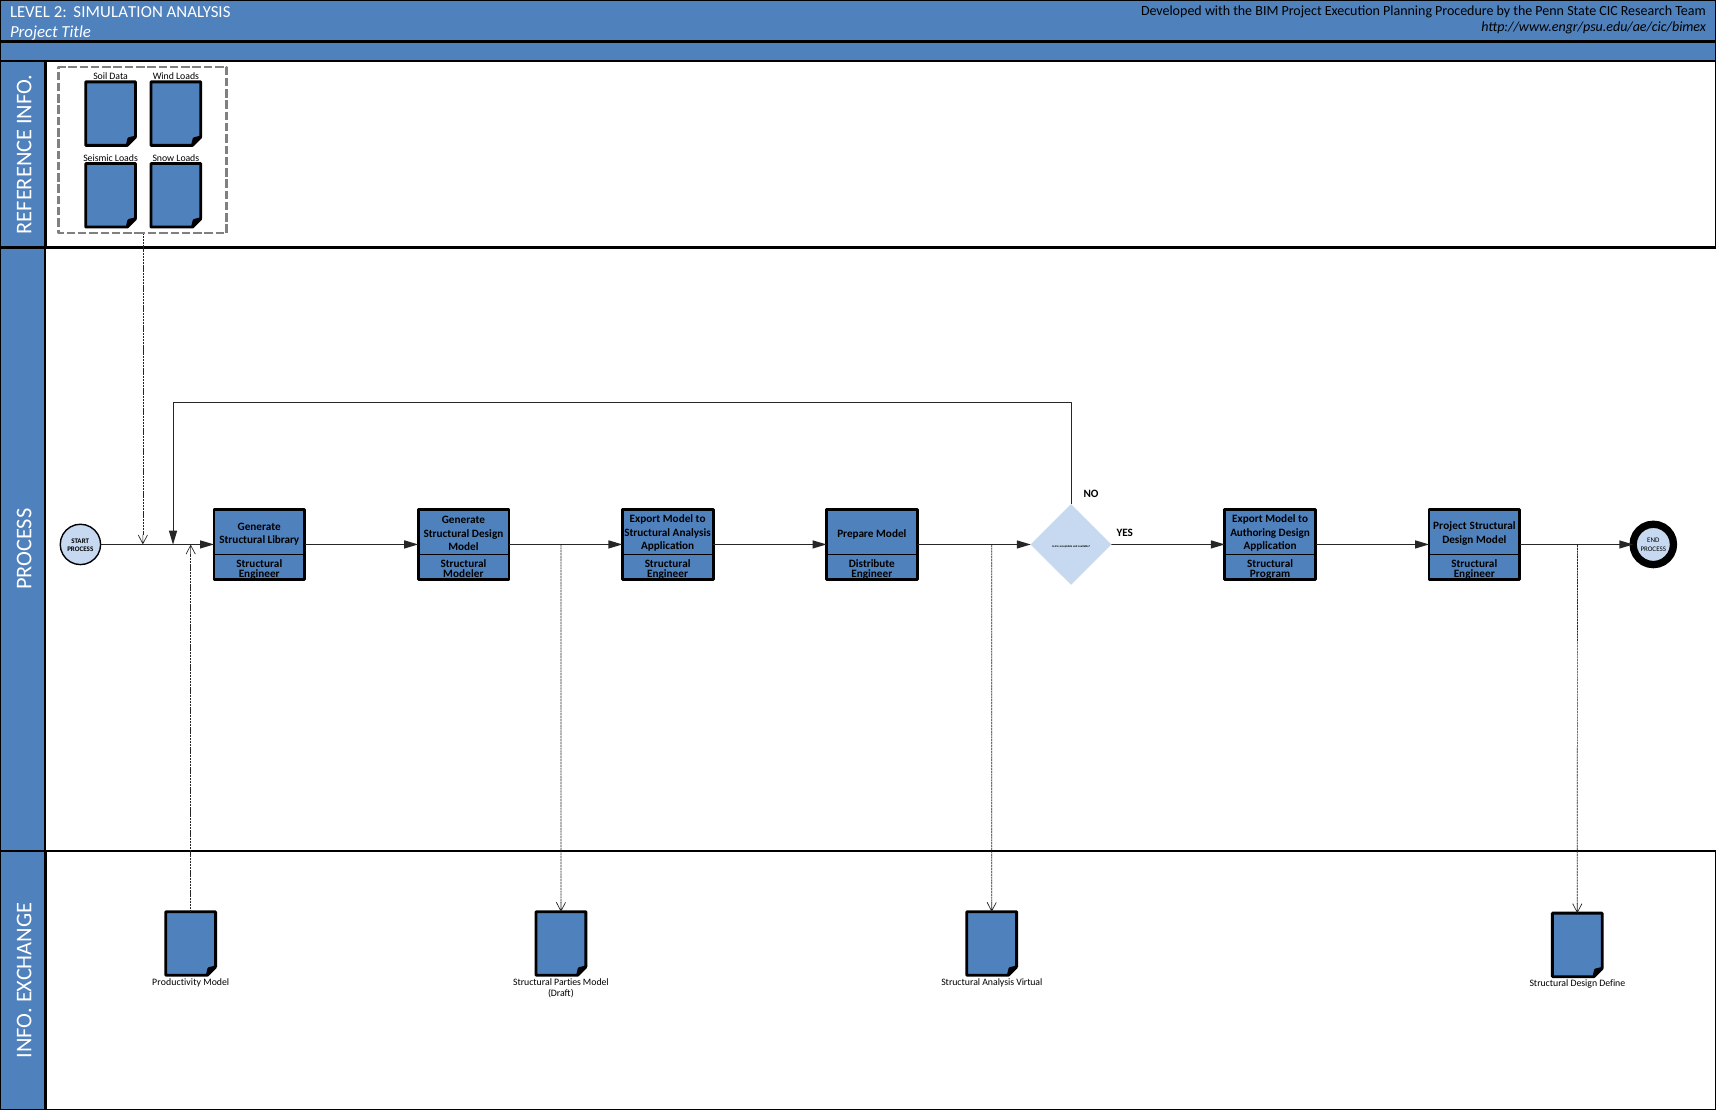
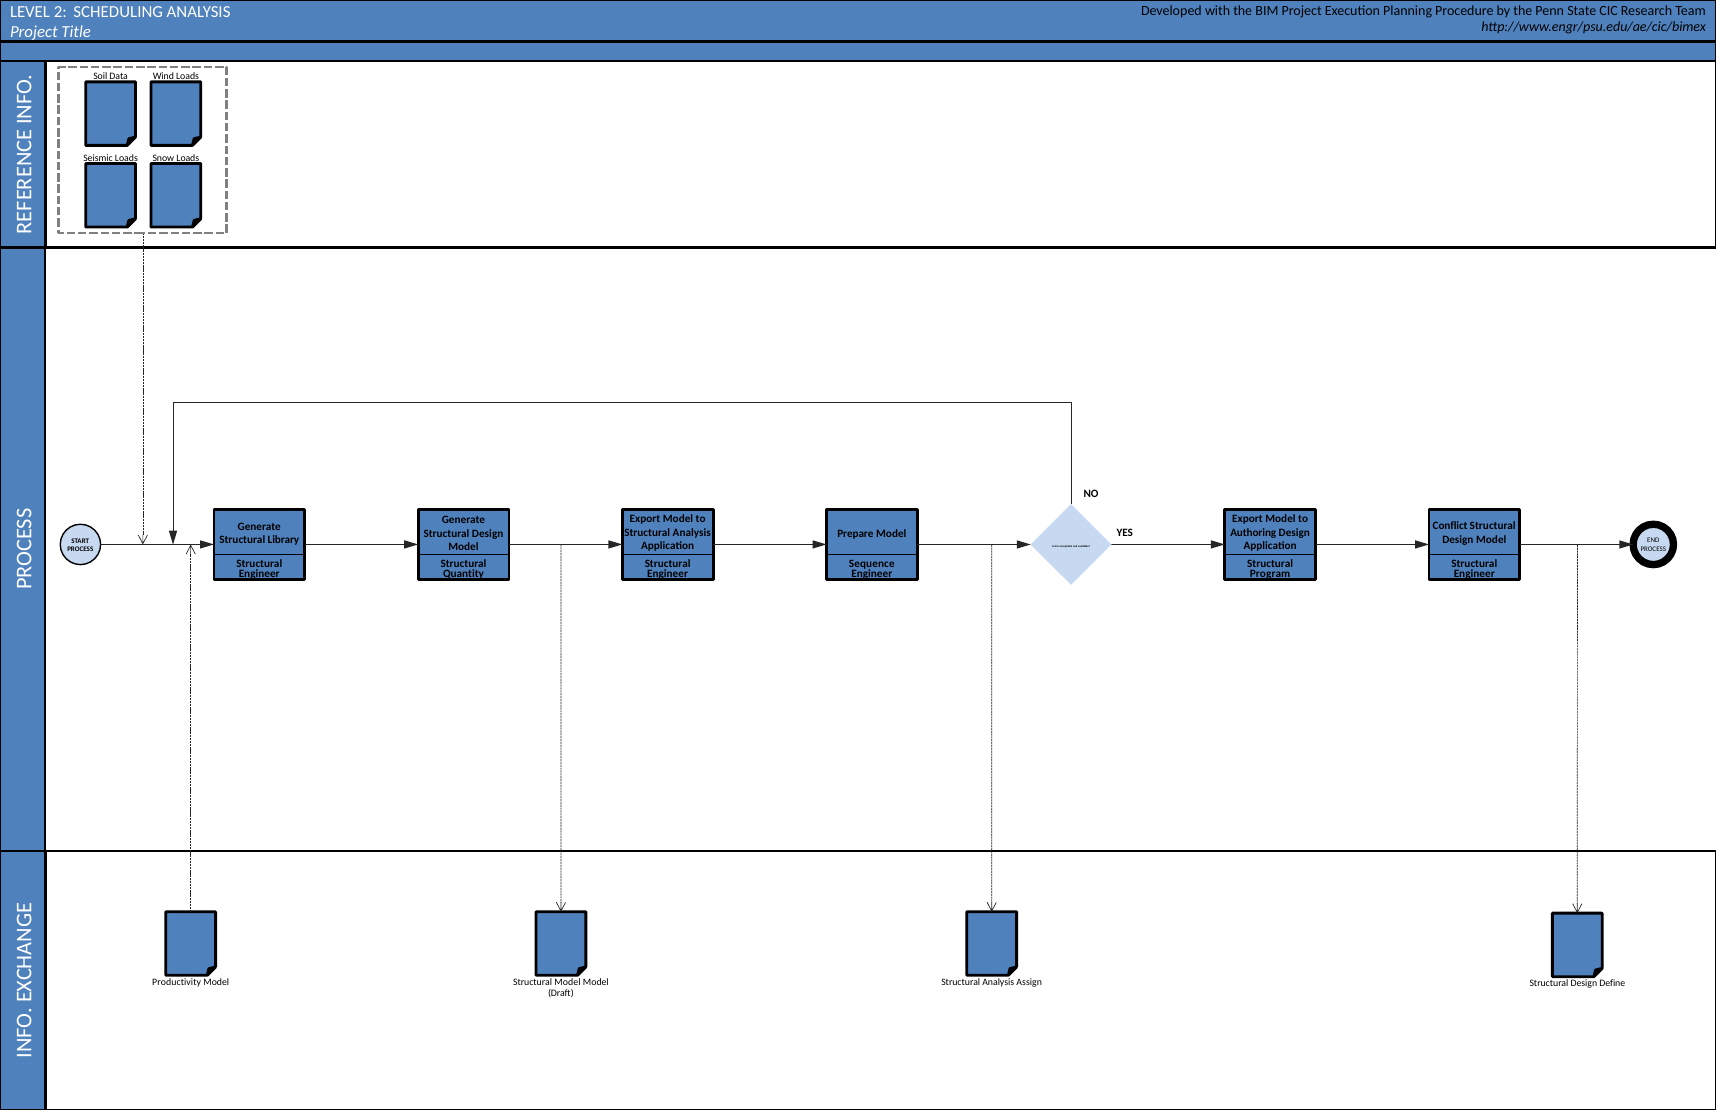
SIMULATION: SIMULATION -> SCHEDULING
Project at (1450, 526): Project -> Conflict
Distribute: Distribute -> Sequence
Modeler: Modeler -> Quantity
Structural Parties: Parties -> Model
Virtual: Virtual -> Assign
